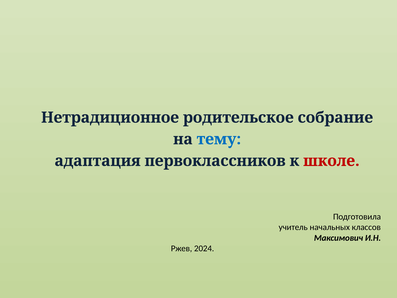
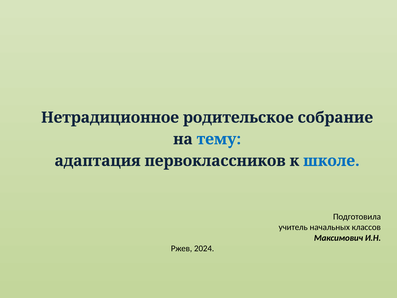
школе colour: red -> blue
